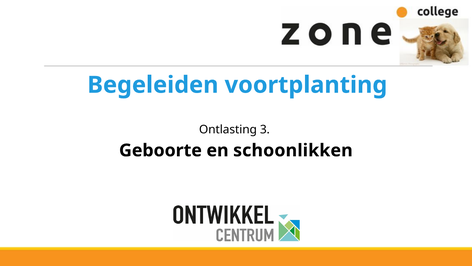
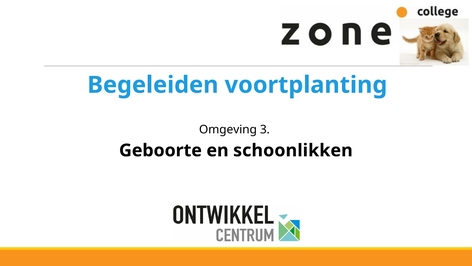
Ontlasting: Ontlasting -> Omgeving
